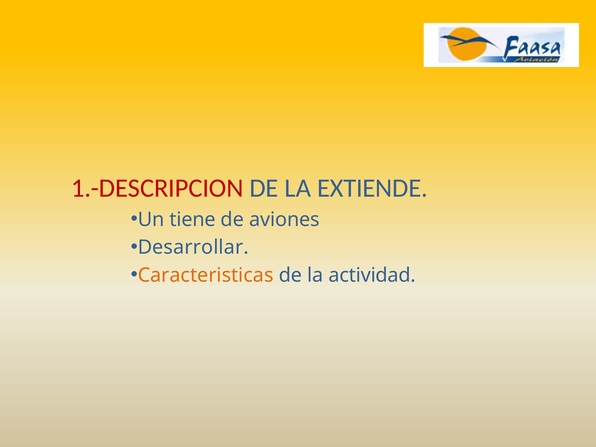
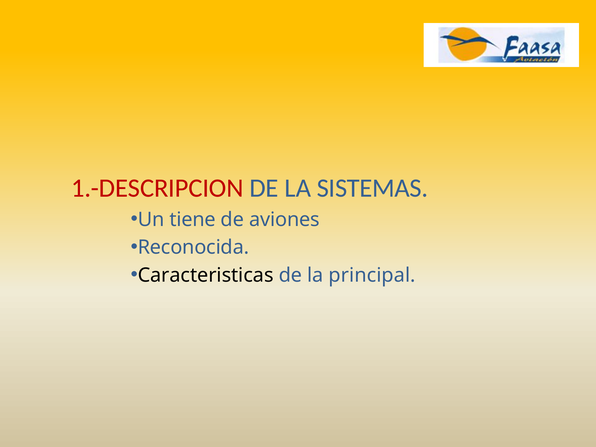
EXTIENDE: EXTIENDE -> SISTEMAS
Desarrollar: Desarrollar -> Reconocida
Caracteristicas colour: orange -> black
actividad: actividad -> principal
